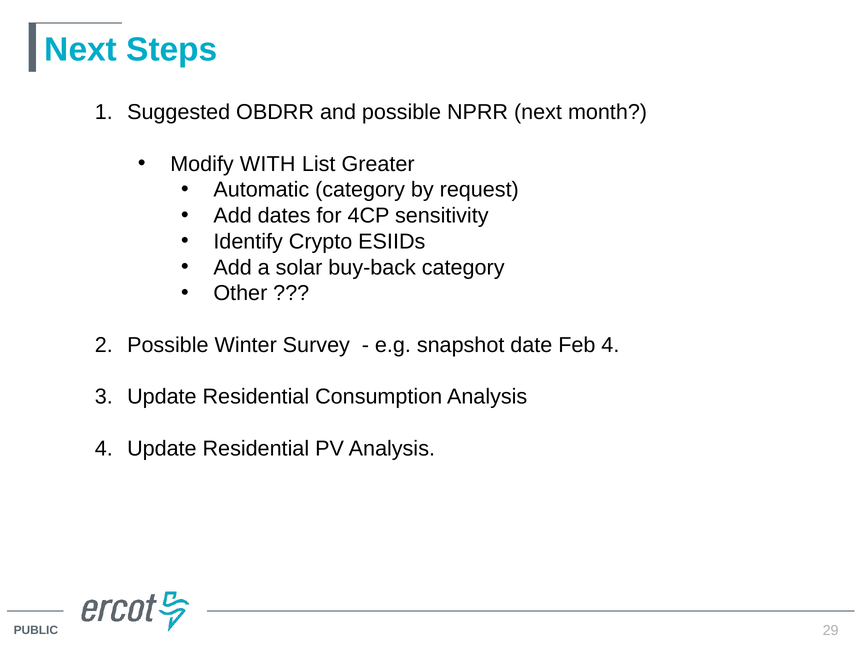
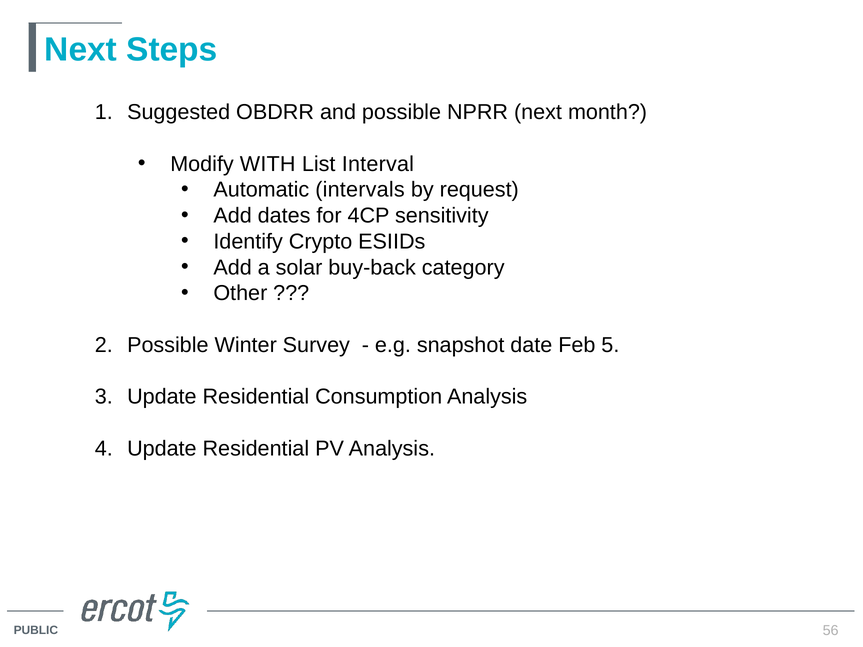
Greater: Greater -> Interval
Automatic category: category -> intervals
Feb 4: 4 -> 5
29: 29 -> 56
